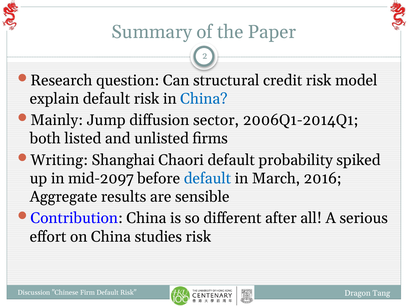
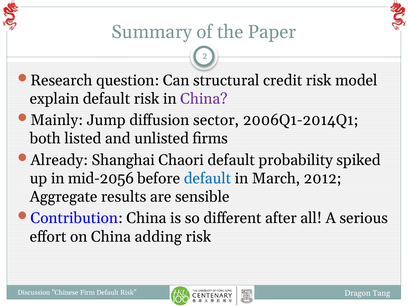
China at (204, 99) colour: blue -> purple
Writing: Writing -> Already
mid-2097: mid-2097 -> mid-2056
2016: 2016 -> 2012
studies: studies -> adding
